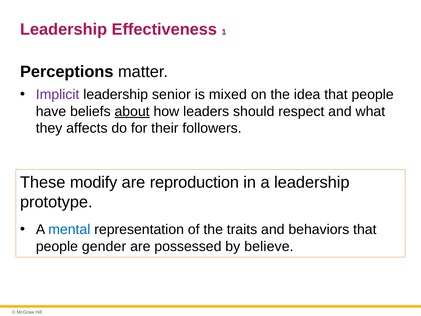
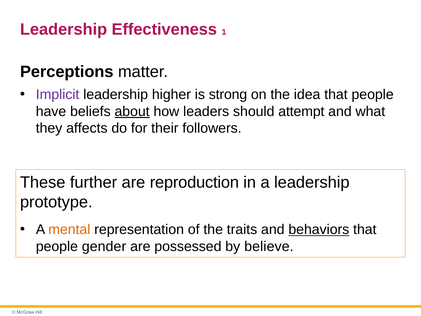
senior: senior -> higher
mixed: mixed -> strong
respect: respect -> attempt
modify: modify -> further
mental colour: blue -> orange
behaviors underline: none -> present
